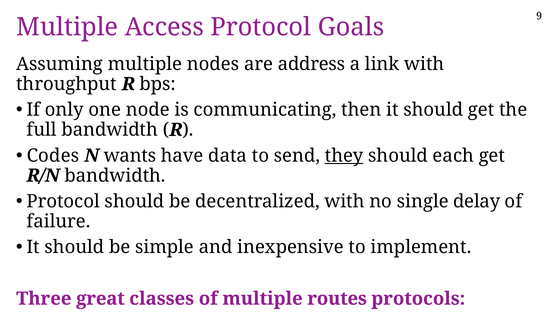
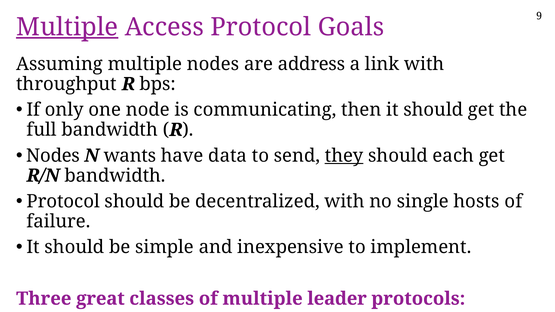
Multiple at (67, 27) underline: none -> present
Codes at (53, 156): Codes -> Nodes
delay: delay -> hosts
routes: routes -> leader
